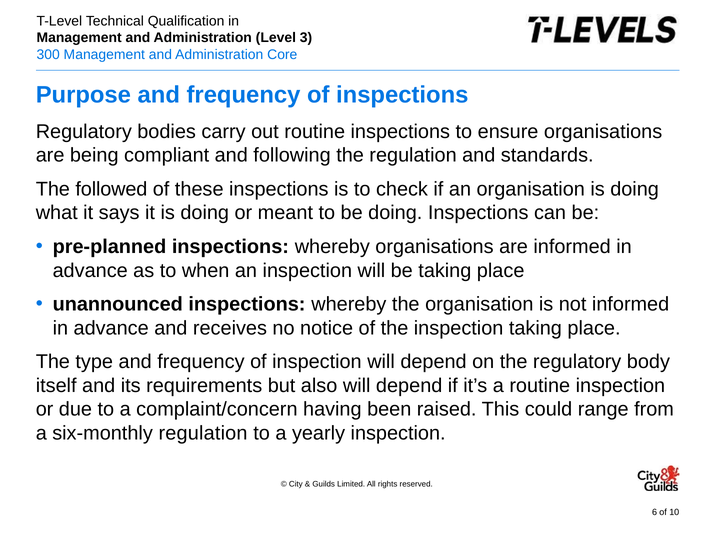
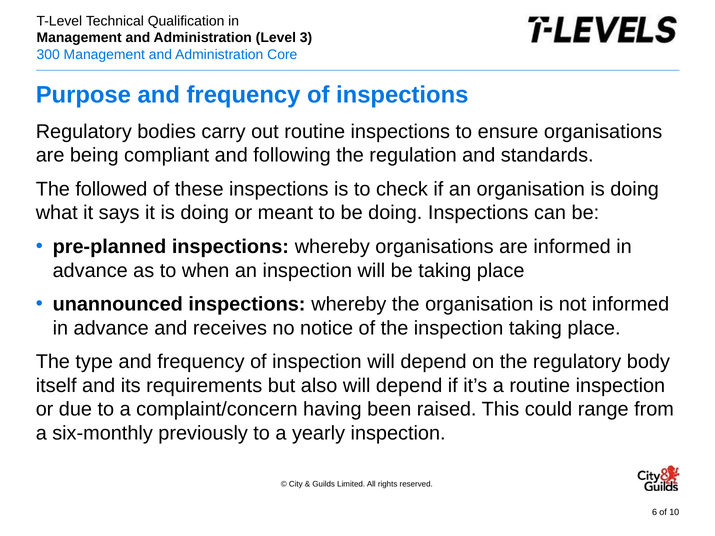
six-monthly regulation: regulation -> previously
